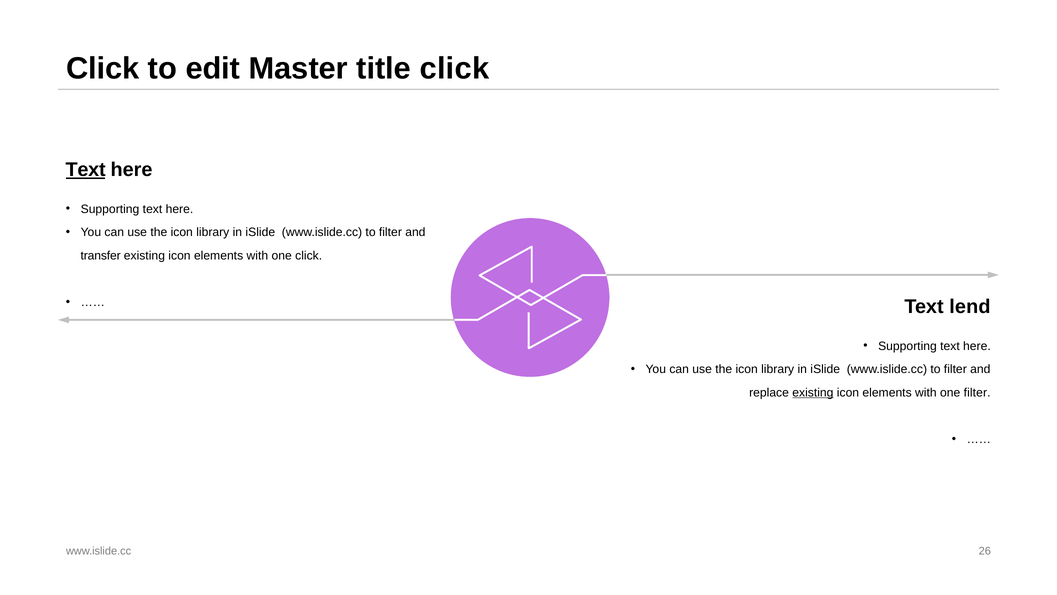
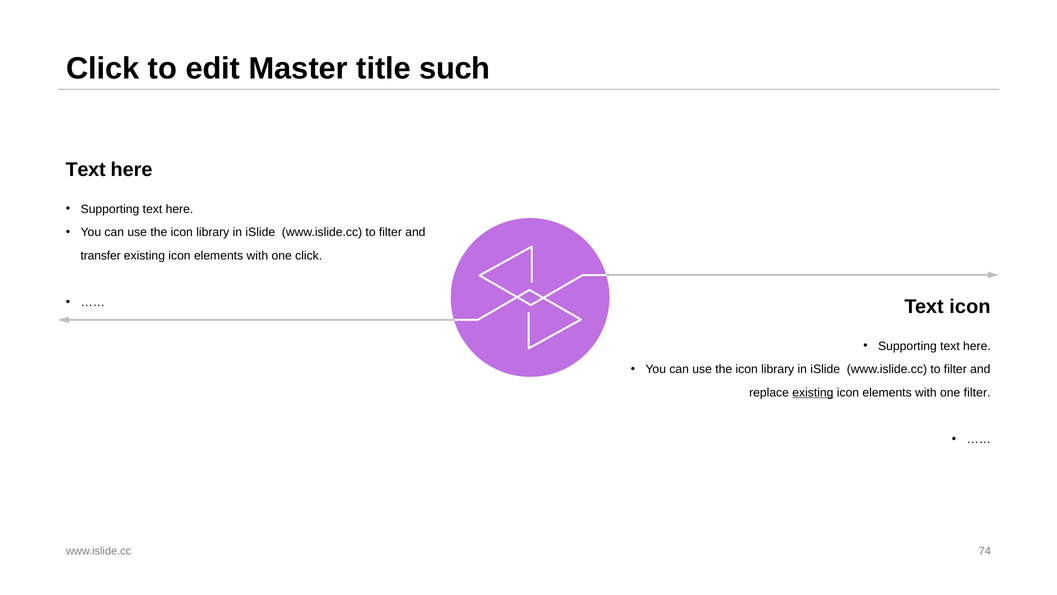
title click: click -> such
Text at (86, 170) underline: present -> none
Text lend: lend -> icon
26: 26 -> 74
